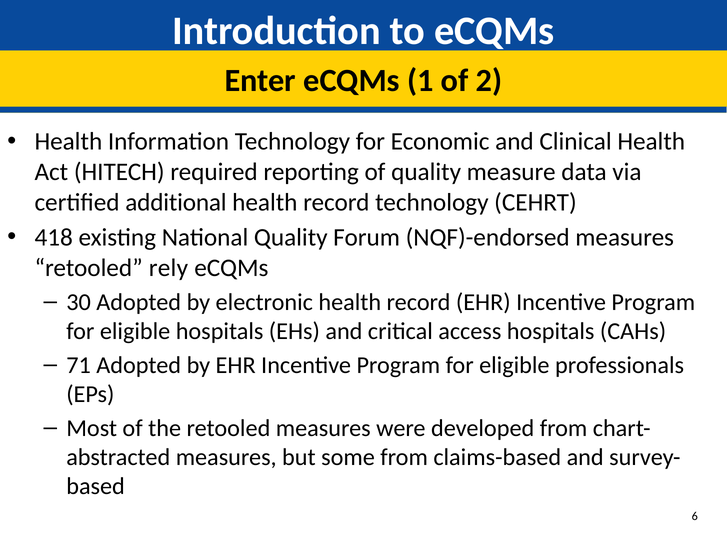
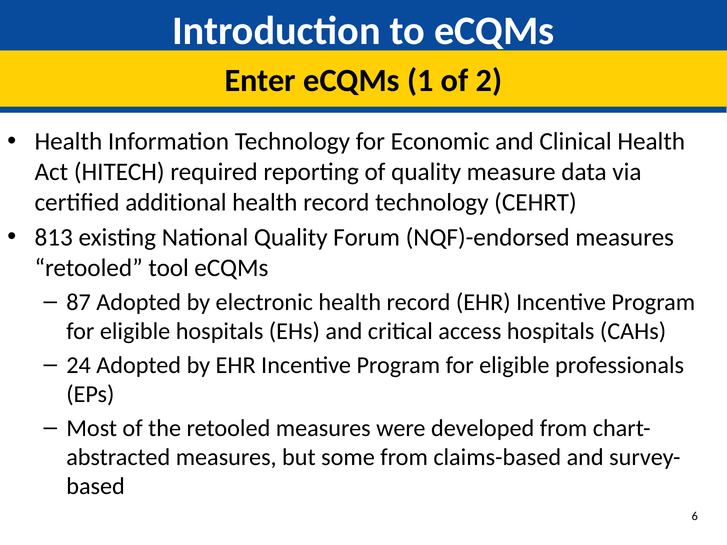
418: 418 -> 813
rely: rely -> tool
30: 30 -> 87
71: 71 -> 24
